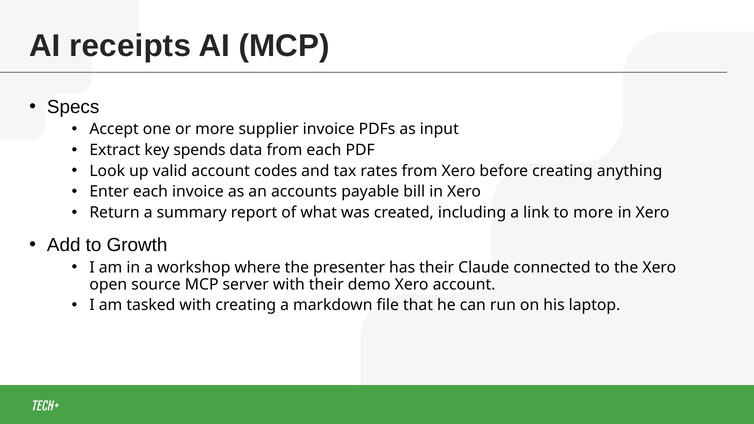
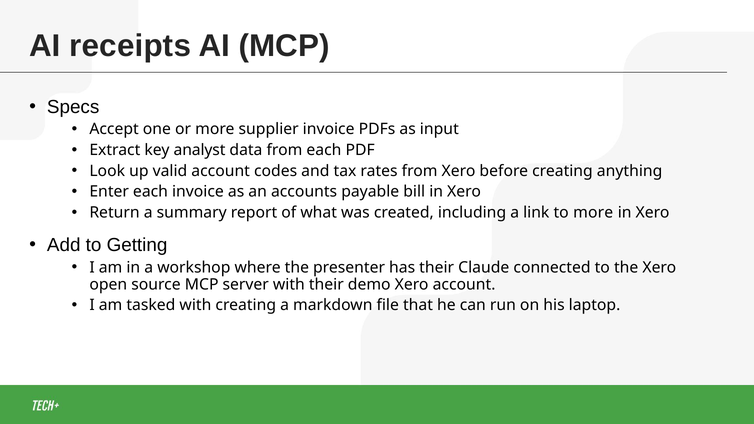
spends: spends -> analyst
Growth: Growth -> Getting
